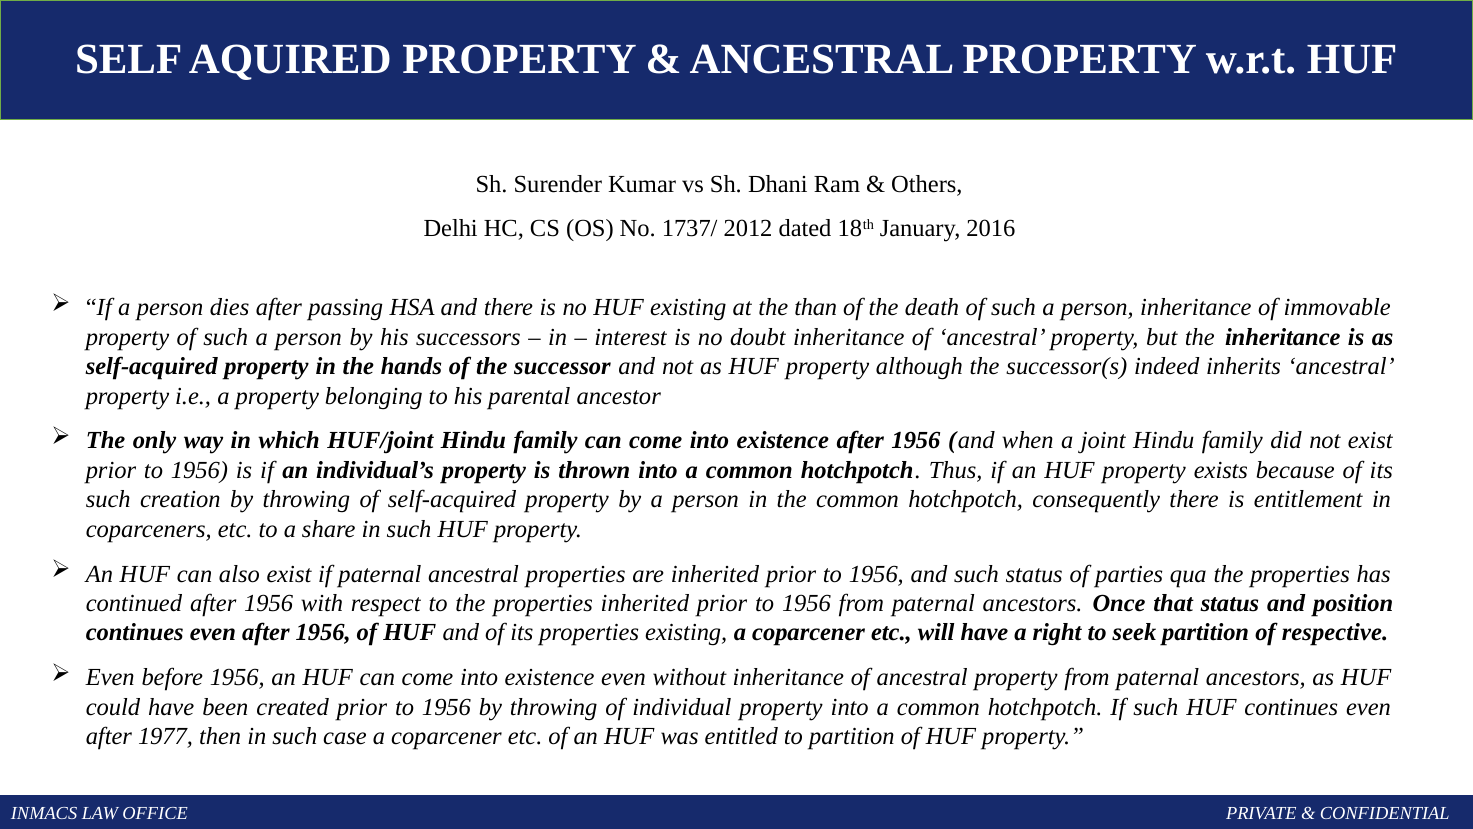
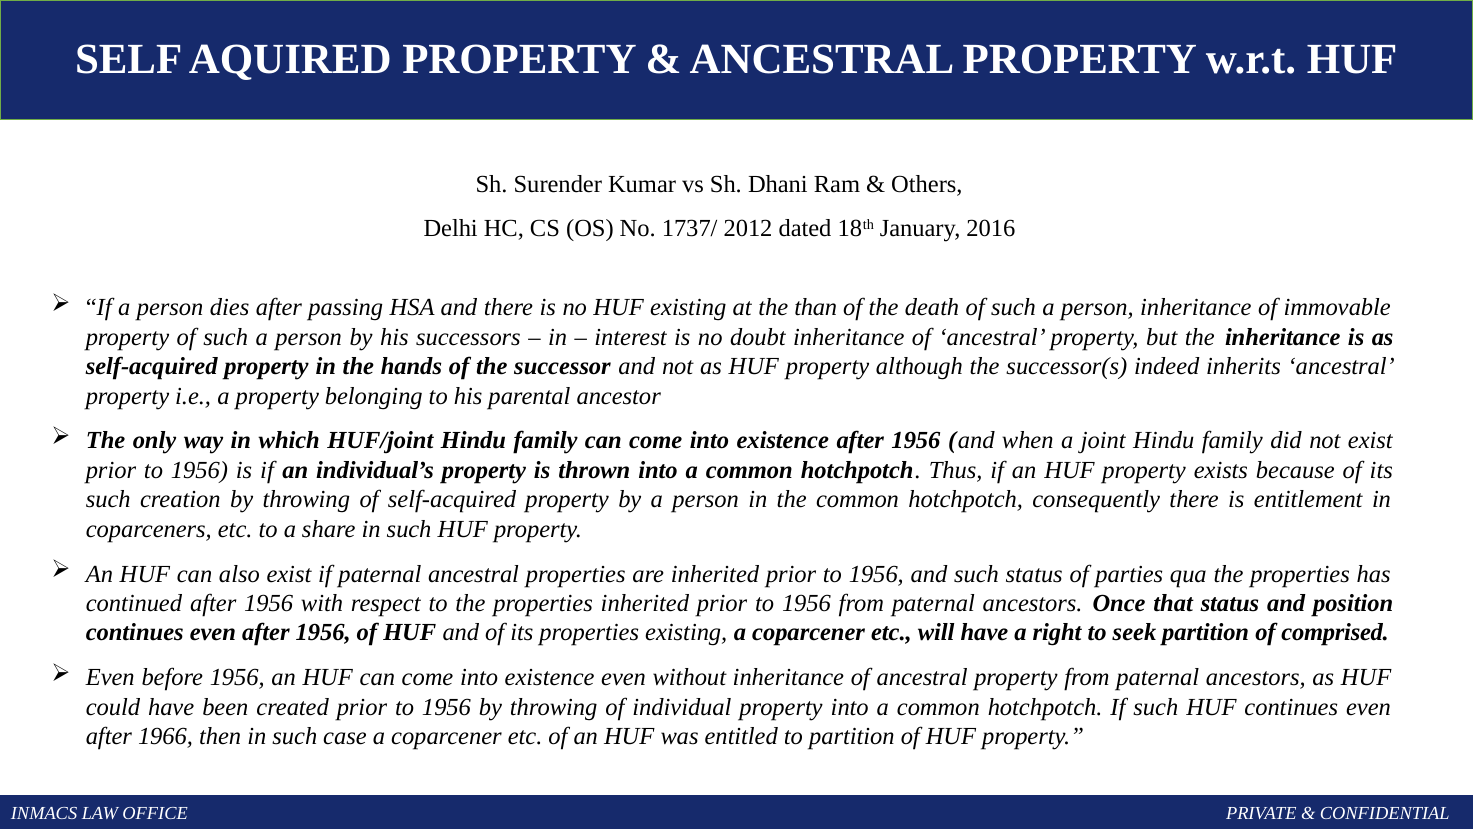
respective: respective -> comprised
1977: 1977 -> 1966
